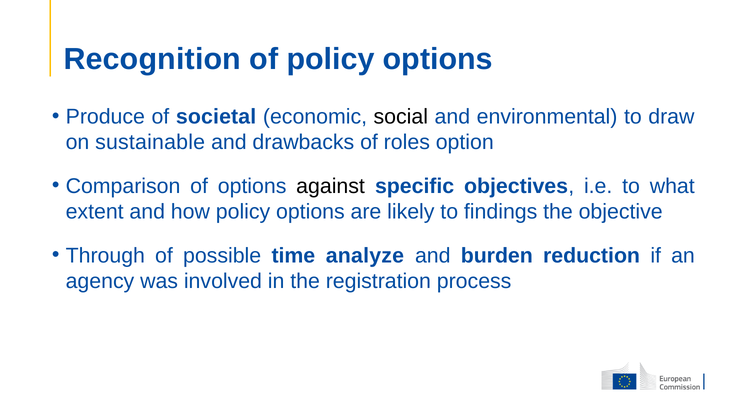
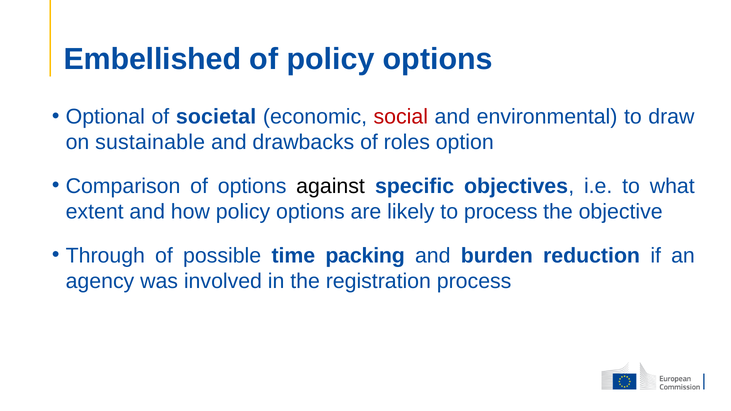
Recognition: Recognition -> Embellished
Produce: Produce -> Optional
social colour: black -> red
to findings: findings -> process
analyze: analyze -> packing
